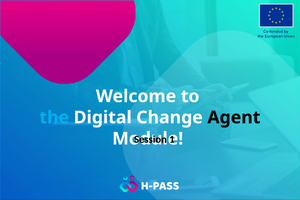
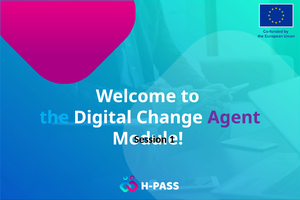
Agent colour: black -> purple
